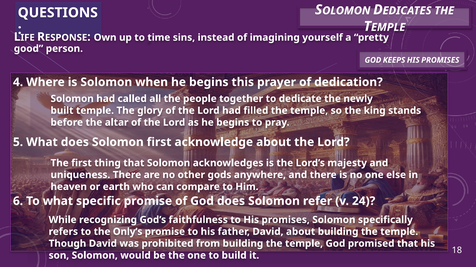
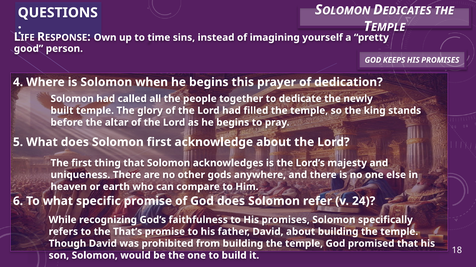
Only’s: Only’s -> That’s
